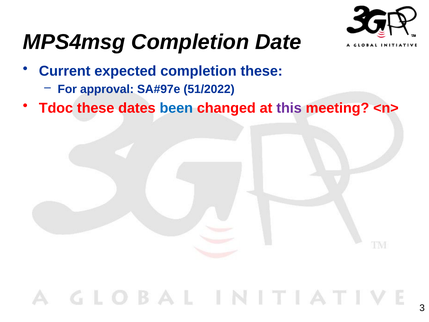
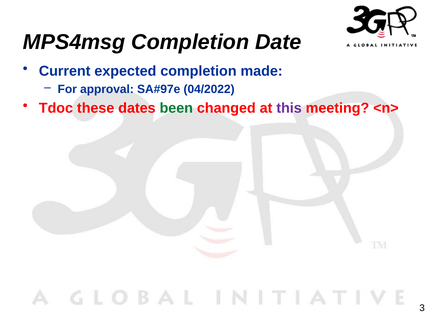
completion these: these -> made
51/2022: 51/2022 -> 04/2022
been colour: blue -> green
